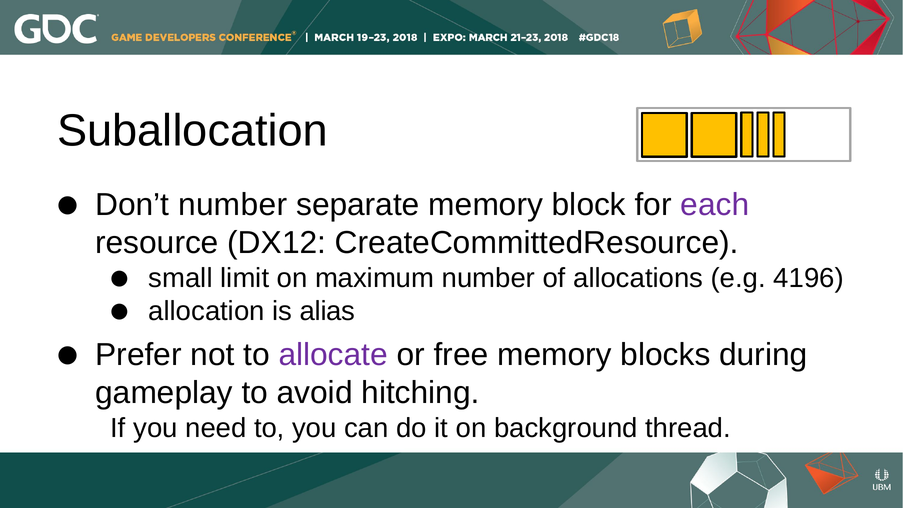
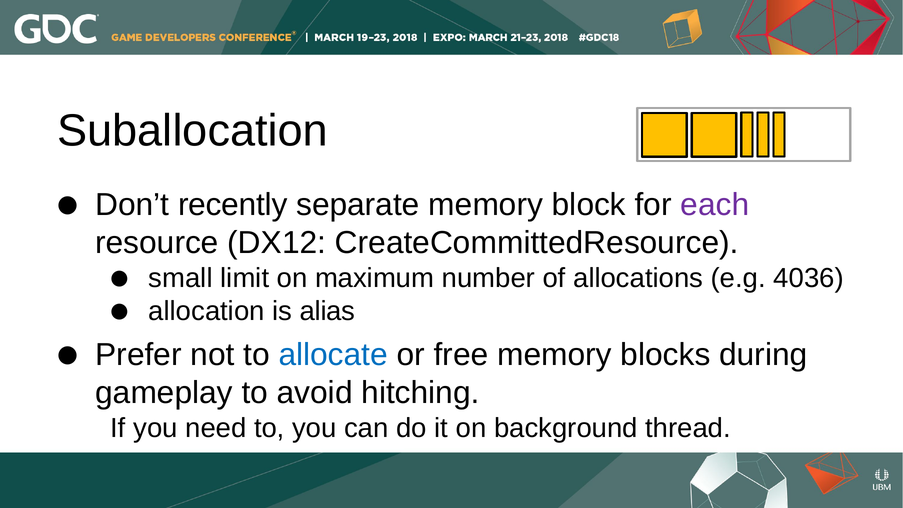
Don’t number: number -> recently
4196: 4196 -> 4036
allocate colour: purple -> blue
